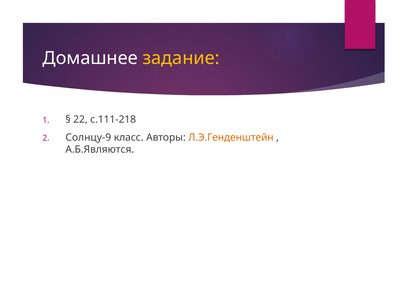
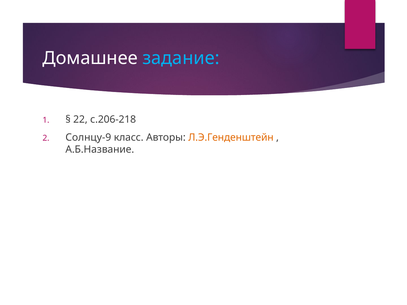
задание colour: yellow -> light blue
с.111-218: с.111-218 -> с.206-218
А.Б.Являются: А.Б.Являются -> А.Б.Название
